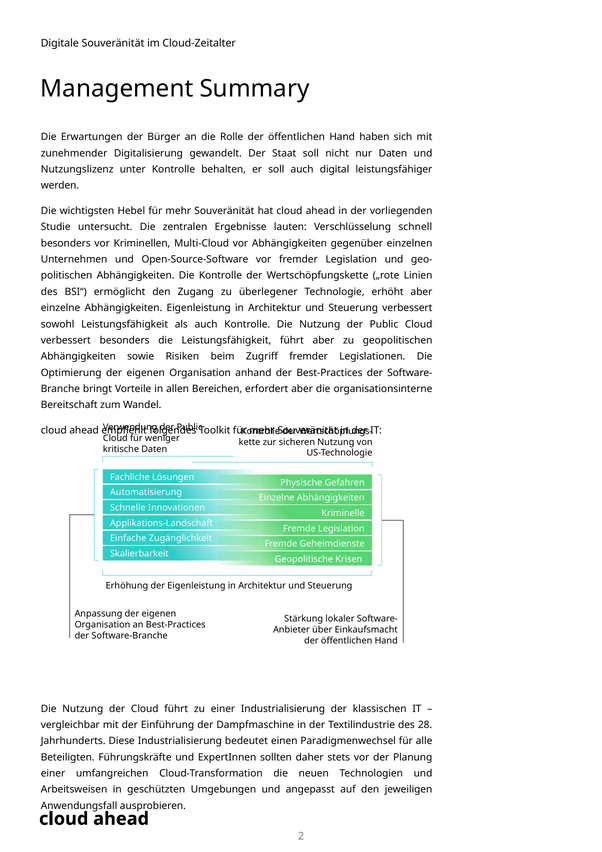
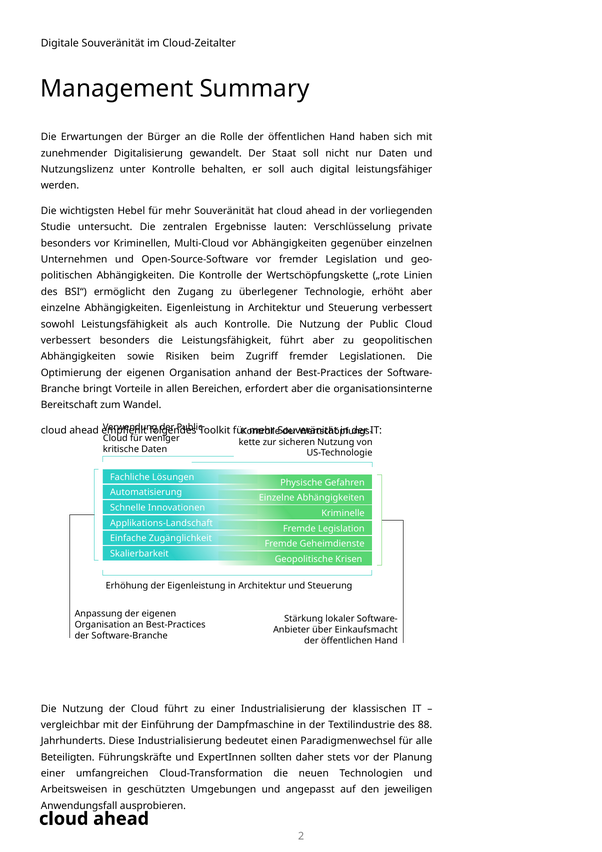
schnell: schnell -> private
28: 28 -> 88
